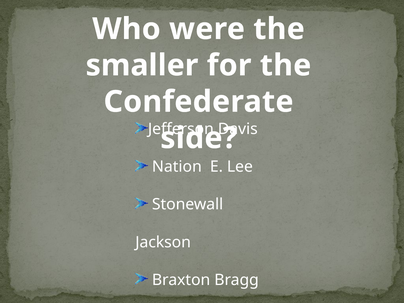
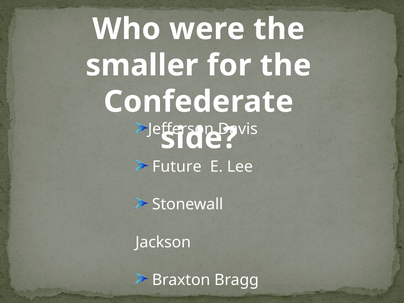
Nation: Nation -> Future
